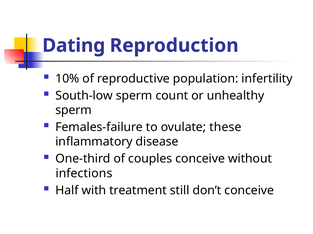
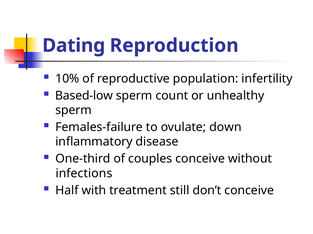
South-low: South-low -> Based-low
these: these -> down
